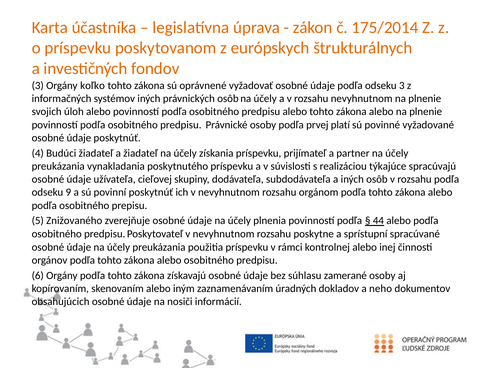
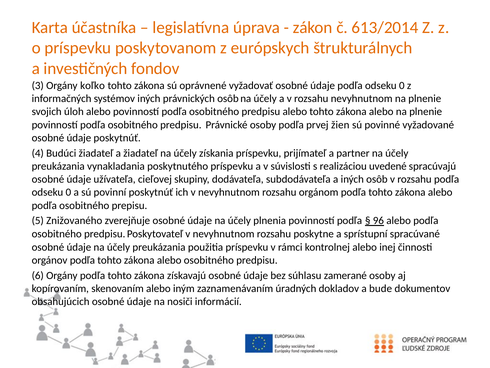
175/2014: 175/2014 -> 613/2014
údaje podľa odseku 3: 3 -> 0
platí: platí -> žien
týkajúce: týkajúce -> uvedené
9 at (68, 192): 9 -> 0
44: 44 -> 96
neho: neho -> bude
